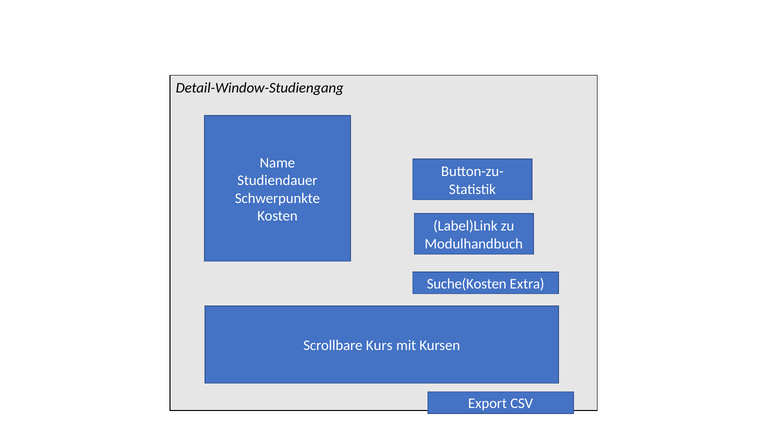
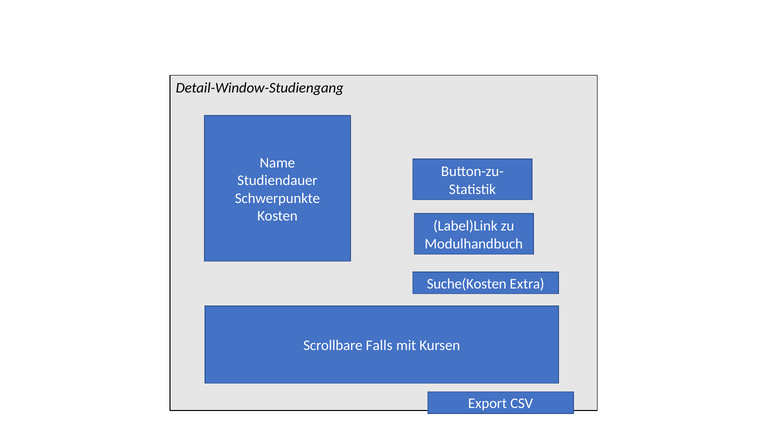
Kurs: Kurs -> Falls
